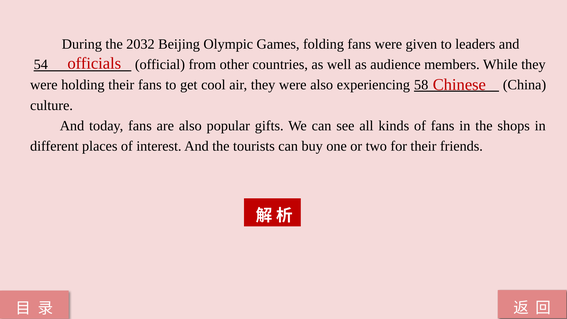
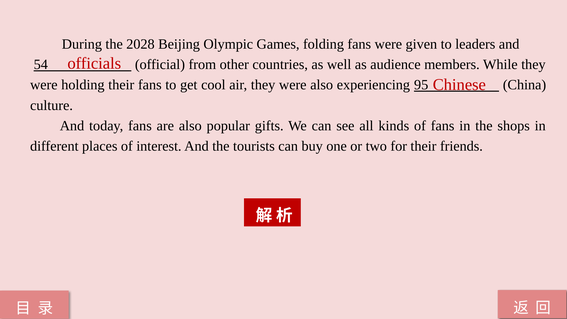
2032: 2032 -> 2028
58: 58 -> 95
